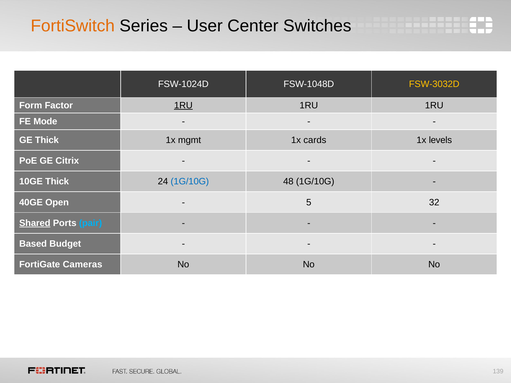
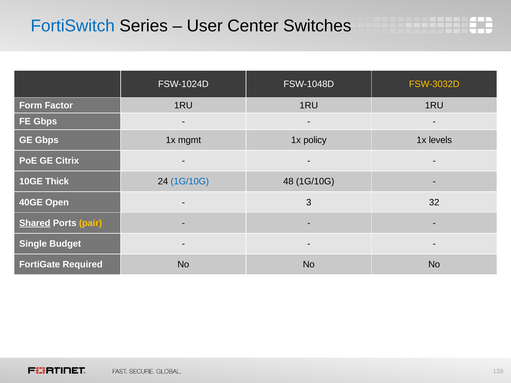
FortiSwitch colour: orange -> blue
1RU at (183, 105) underline: present -> none
FE Mode: Mode -> Gbps
GE Thick: Thick -> Gbps
cards: cards -> policy
5: 5 -> 3
pair colour: light blue -> yellow
Based: Based -> Single
Cameras: Cameras -> Required
